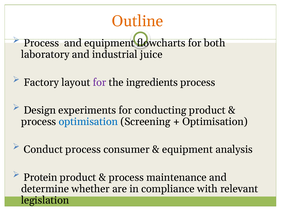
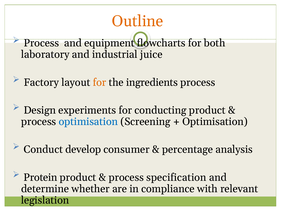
for at (100, 82) colour: purple -> orange
Conduct process: process -> develop
equipment at (187, 149): equipment -> percentage
maintenance: maintenance -> specification
